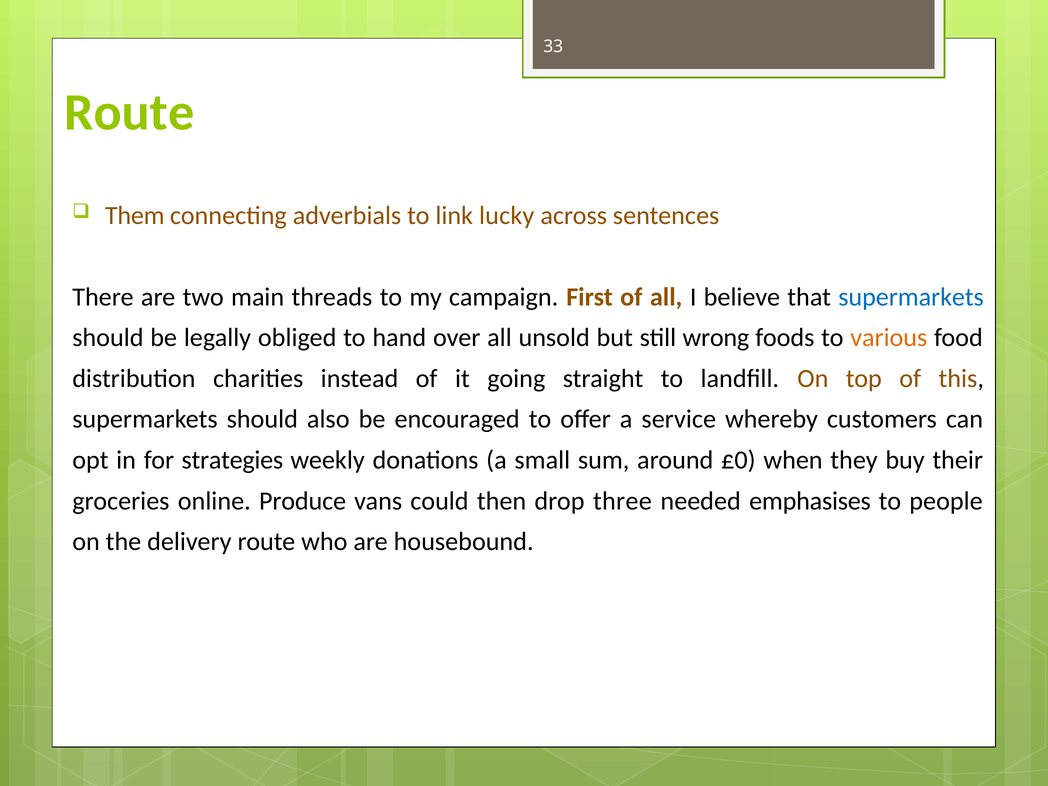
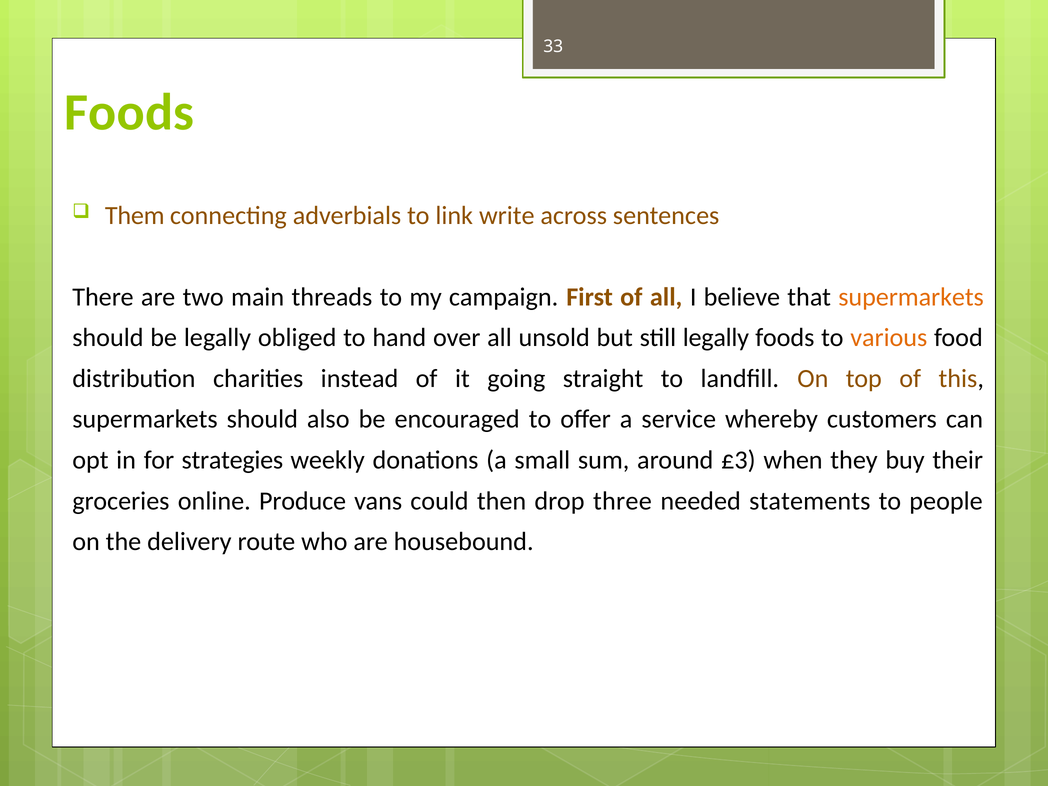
Route at (129, 112): Route -> Foods
lucky: lucky -> write
supermarkets at (911, 297) colour: blue -> orange
still wrong: wrong -> legally
£0: £0 -> £3
emphasises: emphasises -> statements
